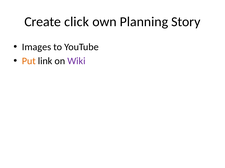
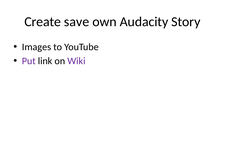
click: click -> save
Planning: Planning -> Audacity
Put colour: orange -> purple
